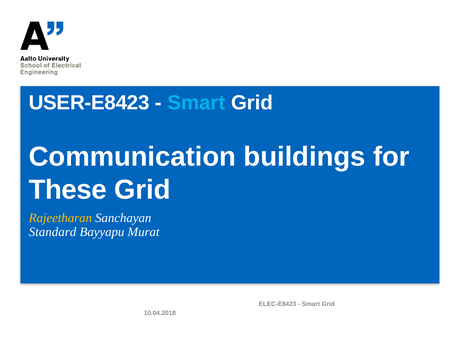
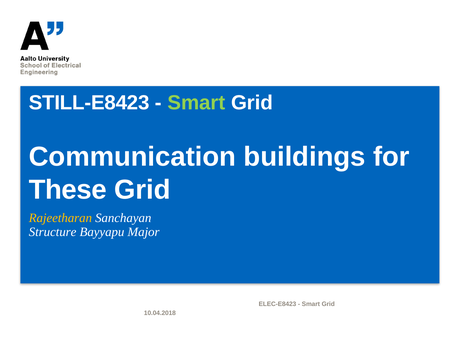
USER-E8423: USER-E8423 -> STILL-E8423
Smart at (196, 103) colour: light blue -> light green
Standard: Standard -> Structure
Murat: Murat -> Major
